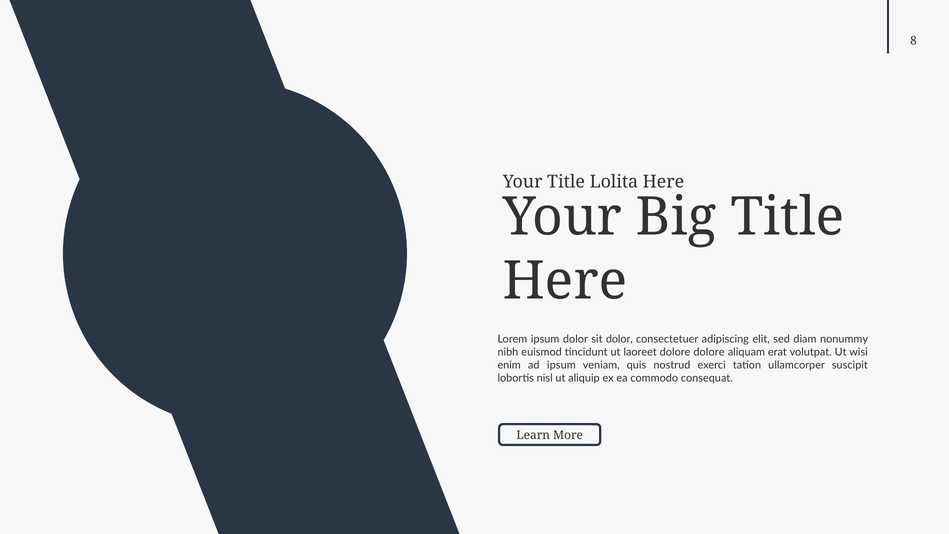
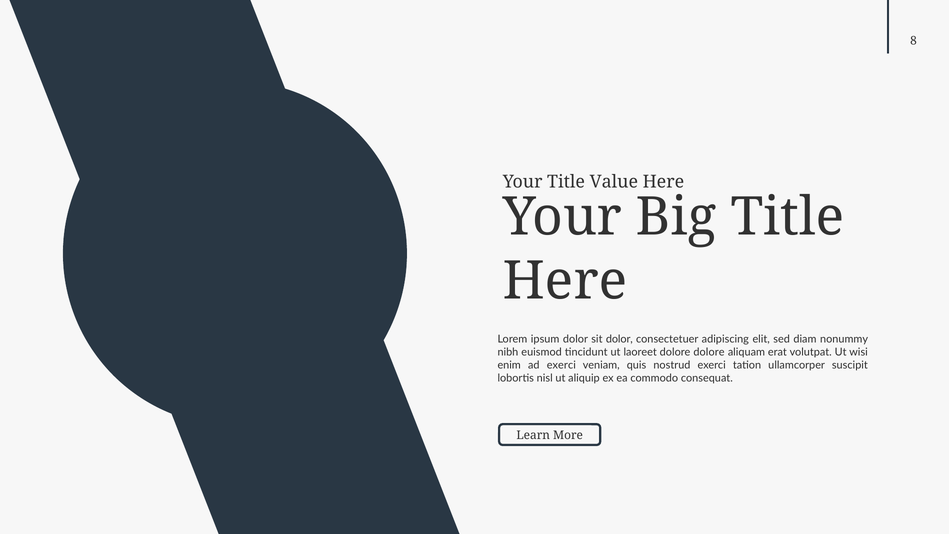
Lolita: Lolita -> Value
ad ipsum: ipsum -> exerci
